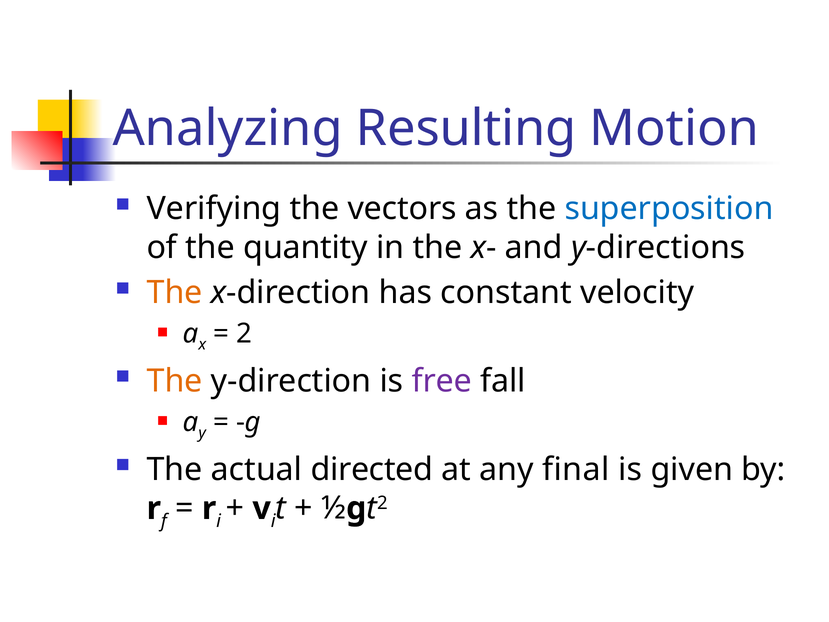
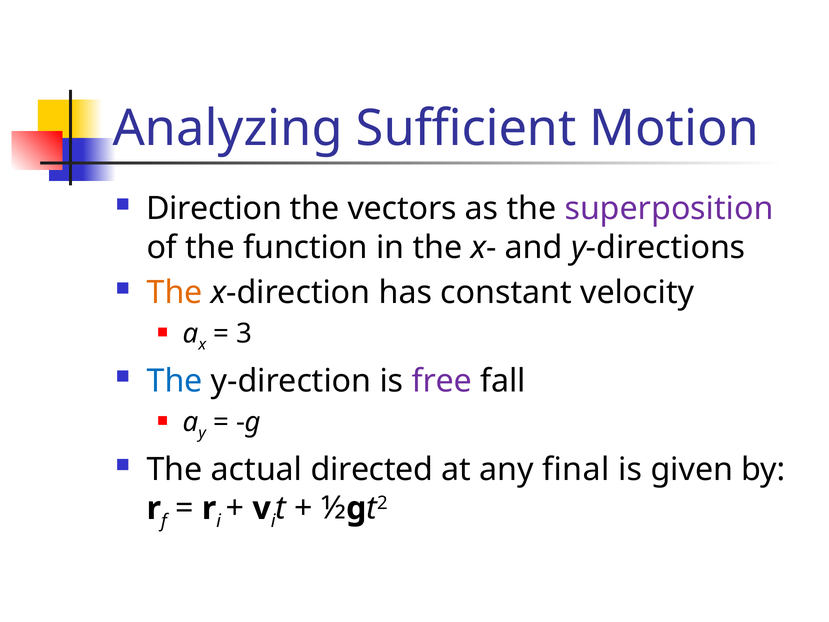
Resulting: Resulting -> Sufficient
Verifying: Verifying -> Direction
superposition colour: blue -> purple
quantity: quantity -> function
2: 2 -> 3
The at (175, 381) colour: orange -> blue
